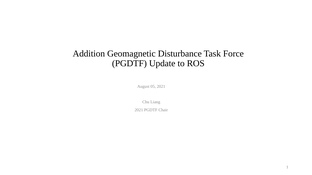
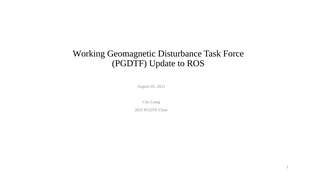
Addition: Addition -> Working
